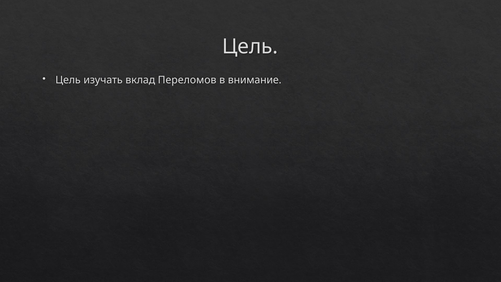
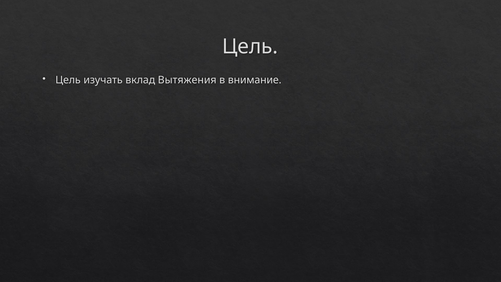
Переломов: Переломов -> Вытяжения
